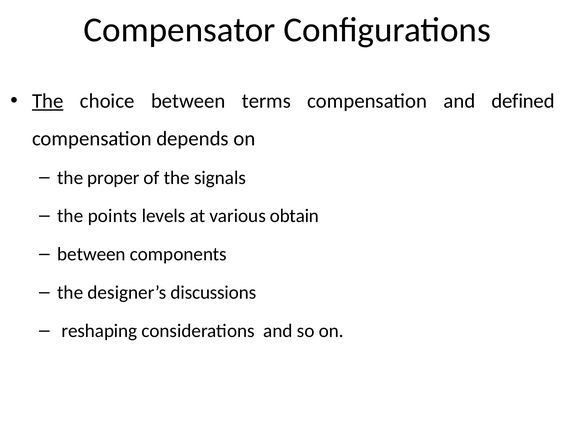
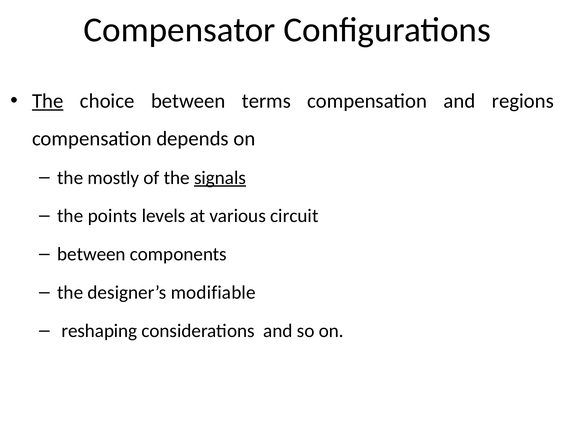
defined: defined -> regions
proper: proper -> mostly
signals underline: none -> present
obtain: obtain -> circuit
discussions: discussions -> modifiable
